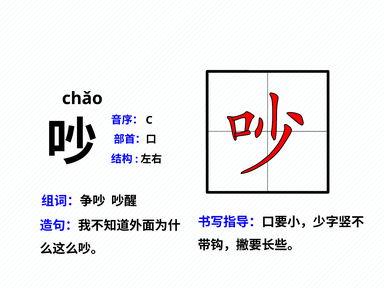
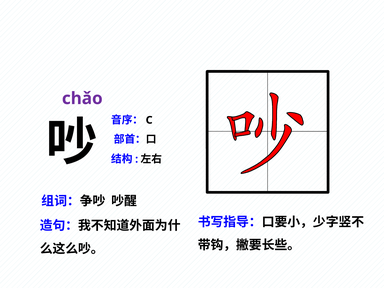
chǎo colour: black -> purple
